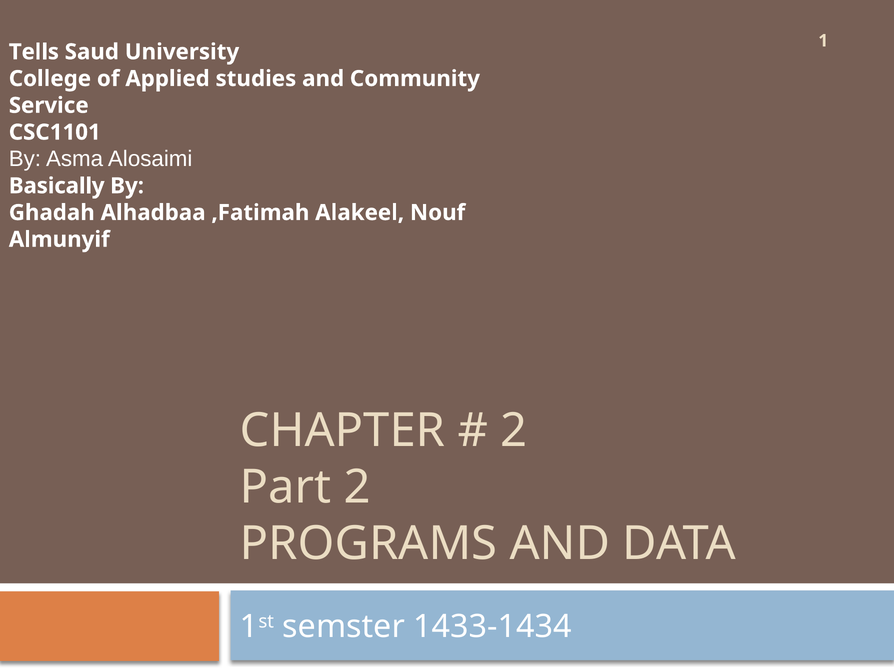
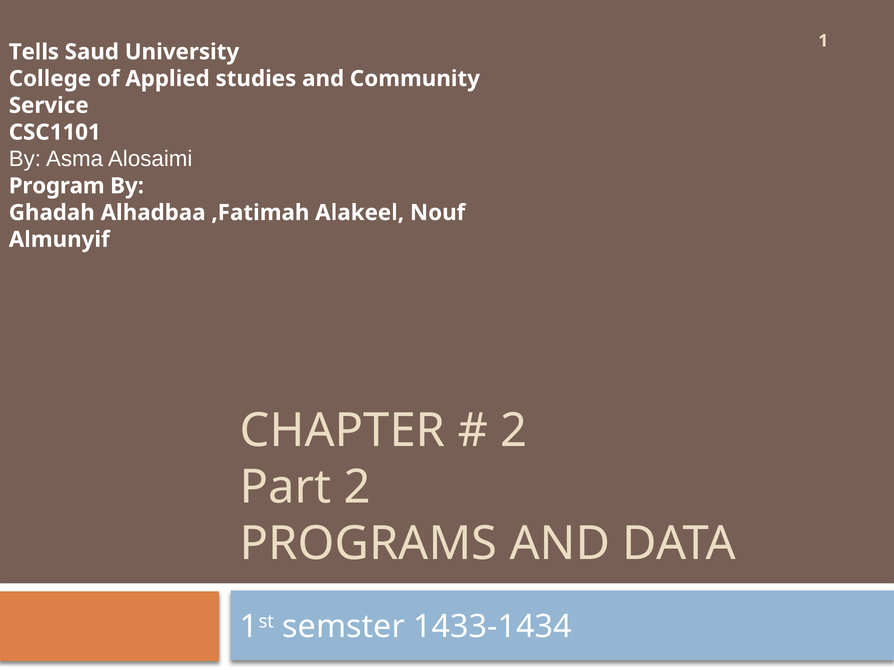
Basically: Basically -> Program
